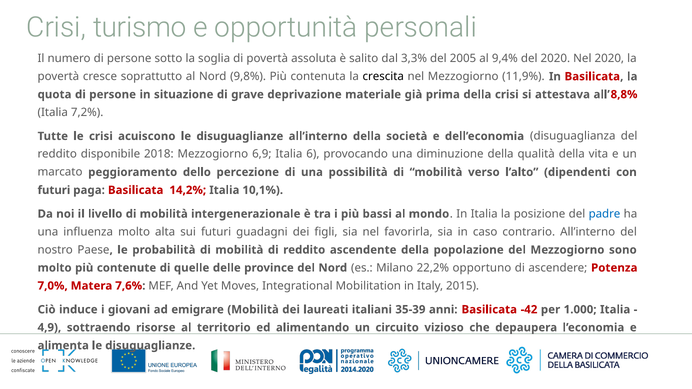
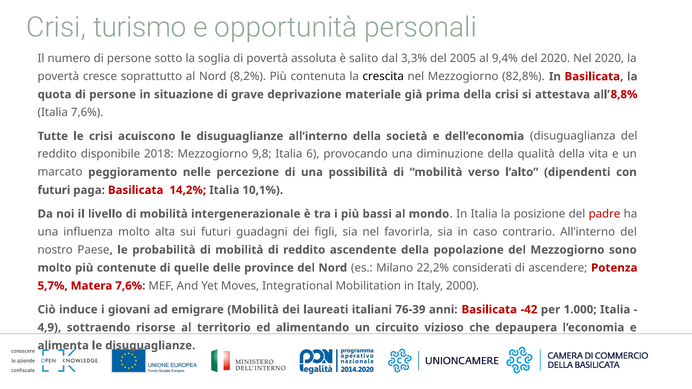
9,8%: 9,8% -> 8,2%
11,9%: 11,9% -> 82,8%
Italia 7,2%: 7,2% -> 7,6%
6,9: 6,9 -> 9,8
dello: dello -> nelle
padre colour: blue -> red
opportuno: opportuno -> considerati
7,0%: 7,0% -> 5,7%
2015: 2015 -> 2000
35-39: 35-39 -> 76-39
